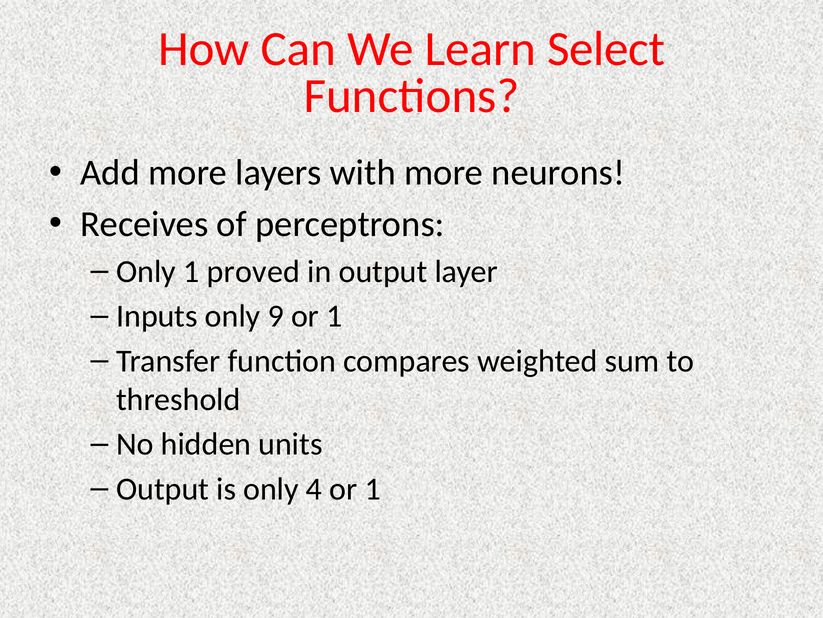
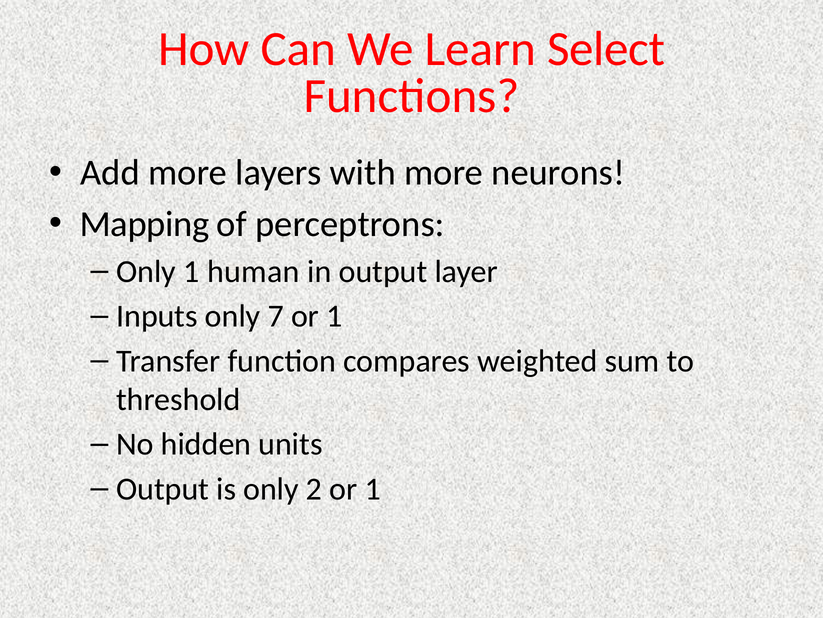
Receives: Receives -> Mapping
proved: proved -> human
9: 9 -> 7
4: 4 -> 2
